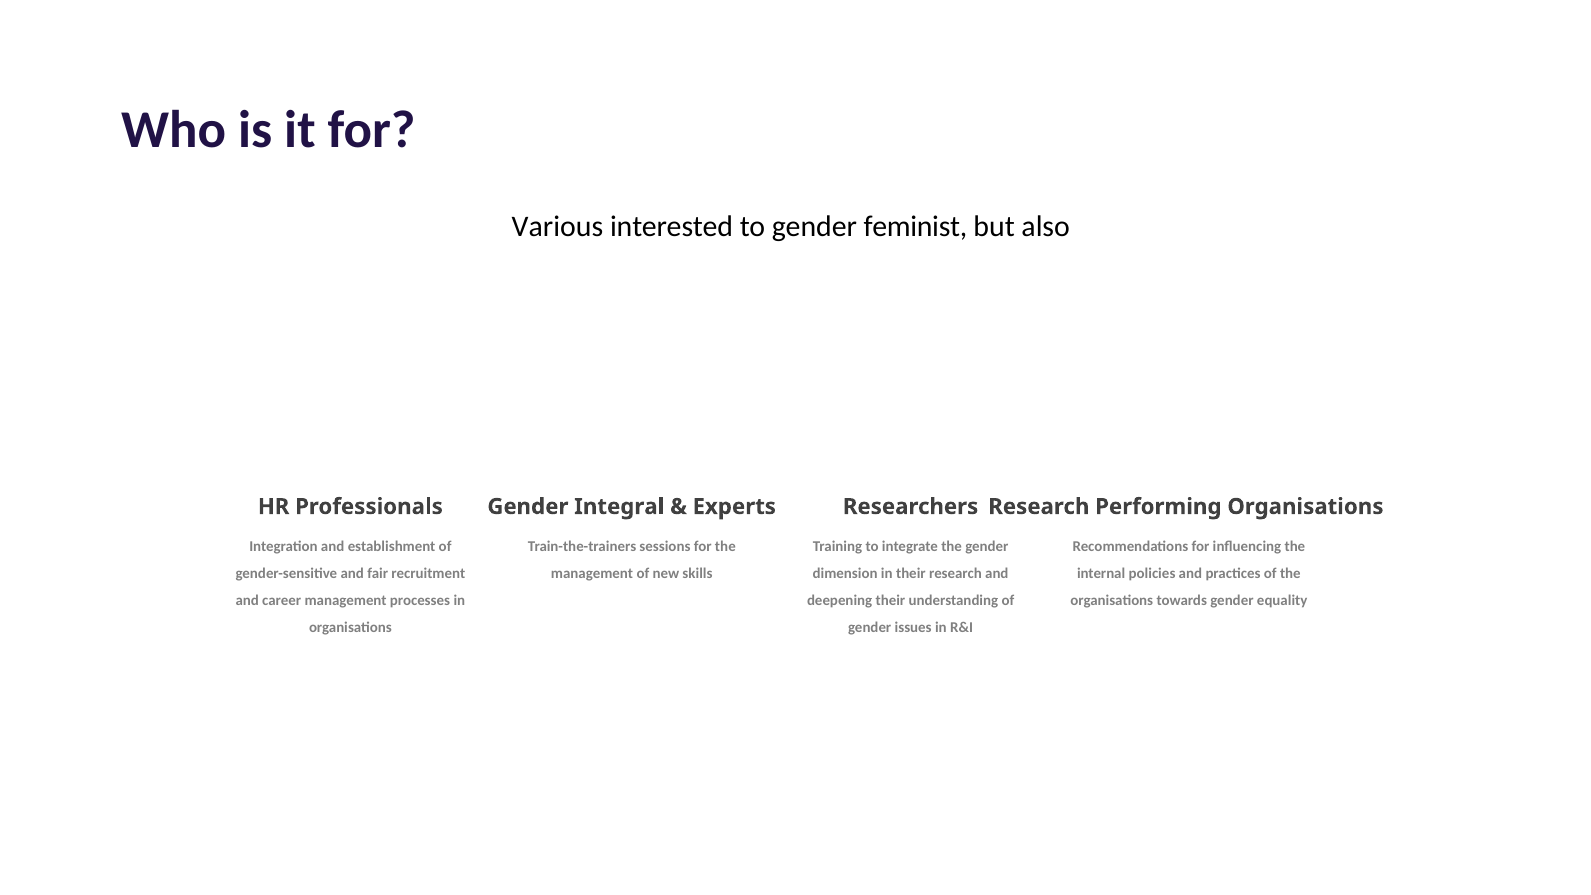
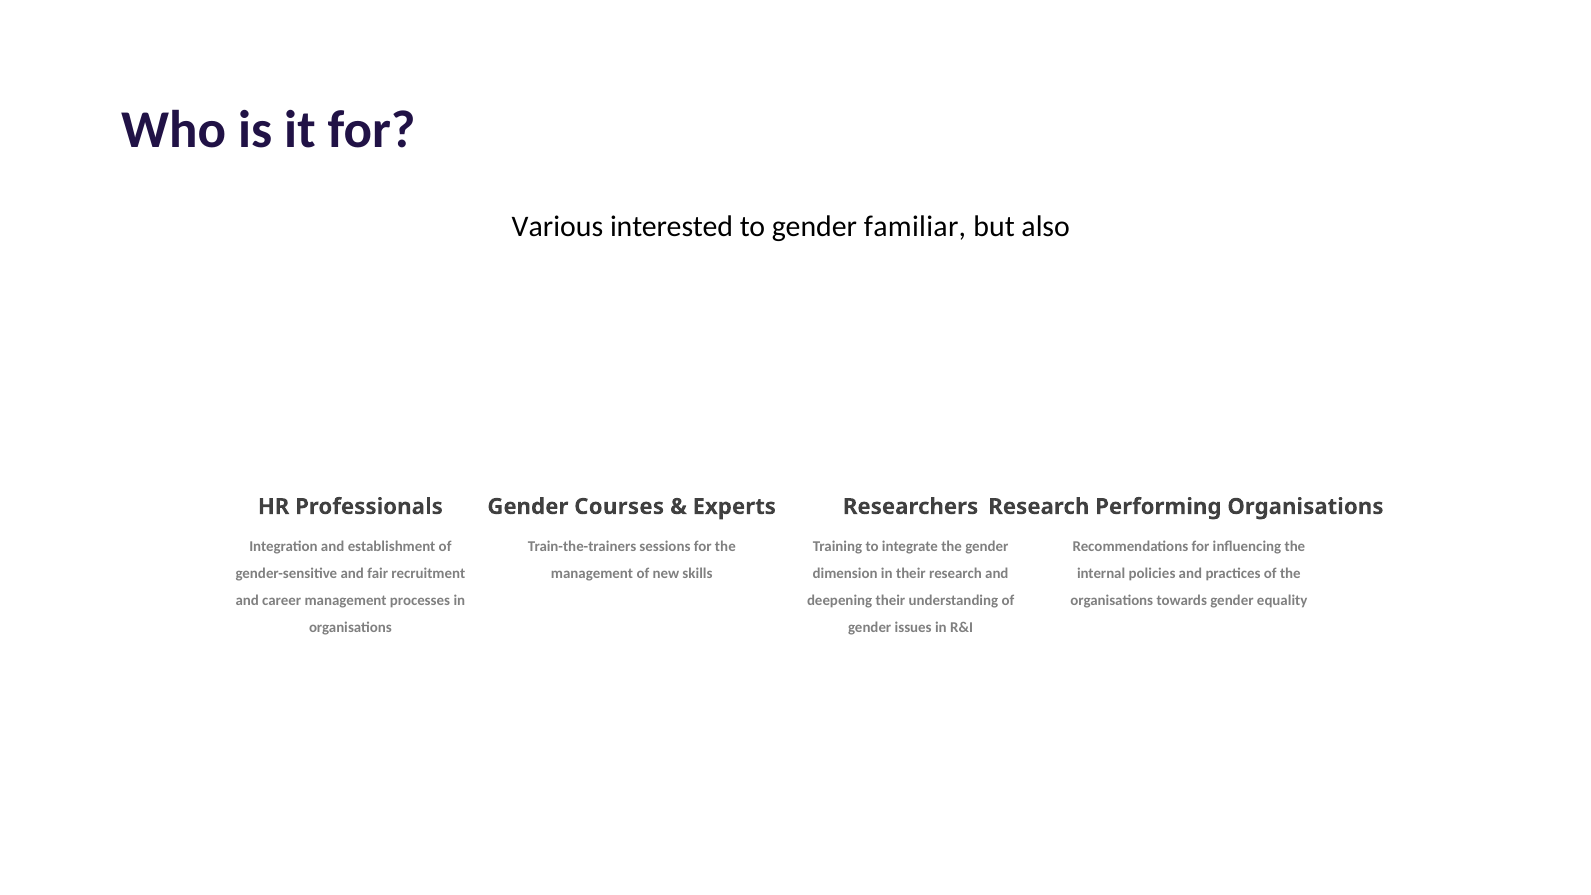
feminist: feminist -> familiar
Integral: Integral -> Courses
